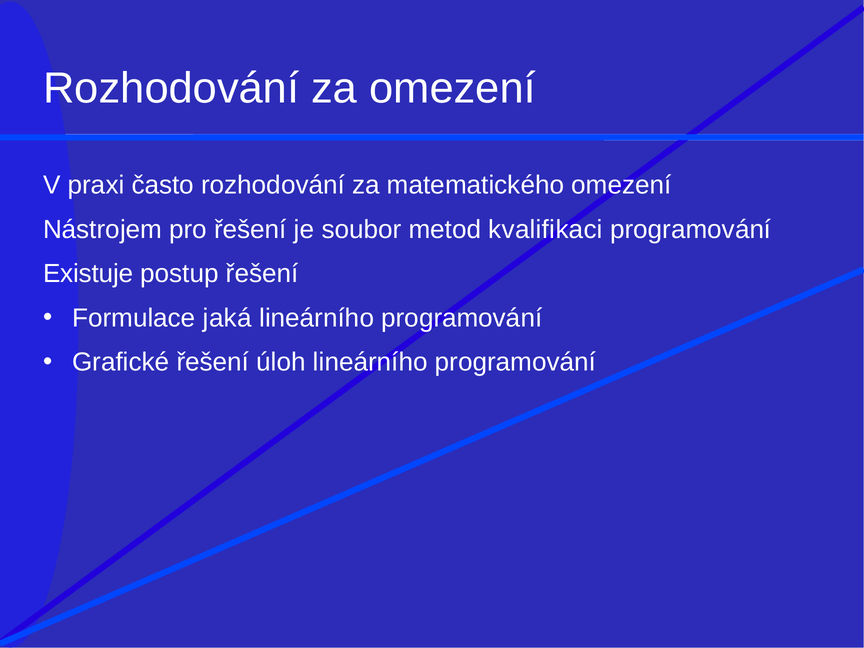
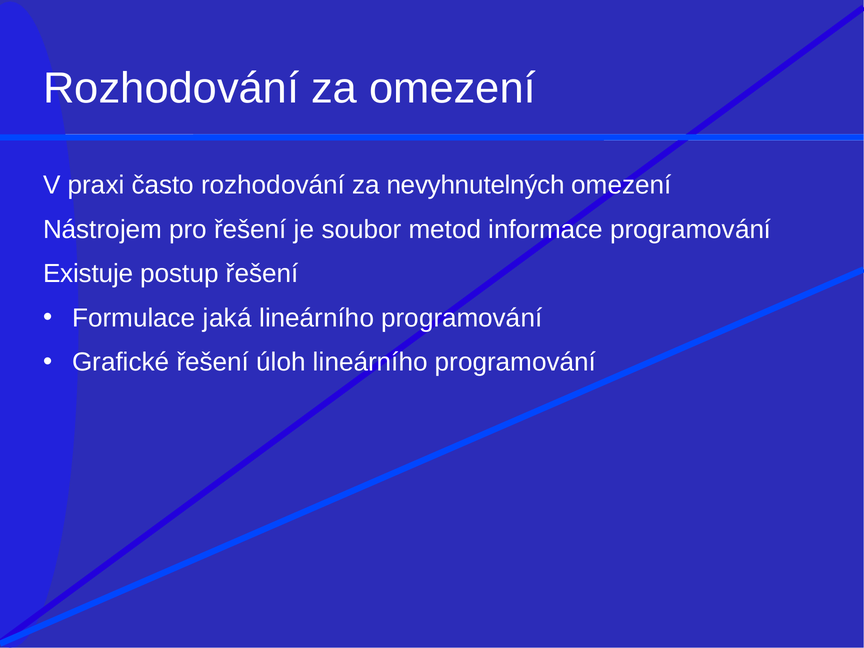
matematického: matematického -> nevyhnutelných
kvalifikaci: kvalifikaci -> informace
